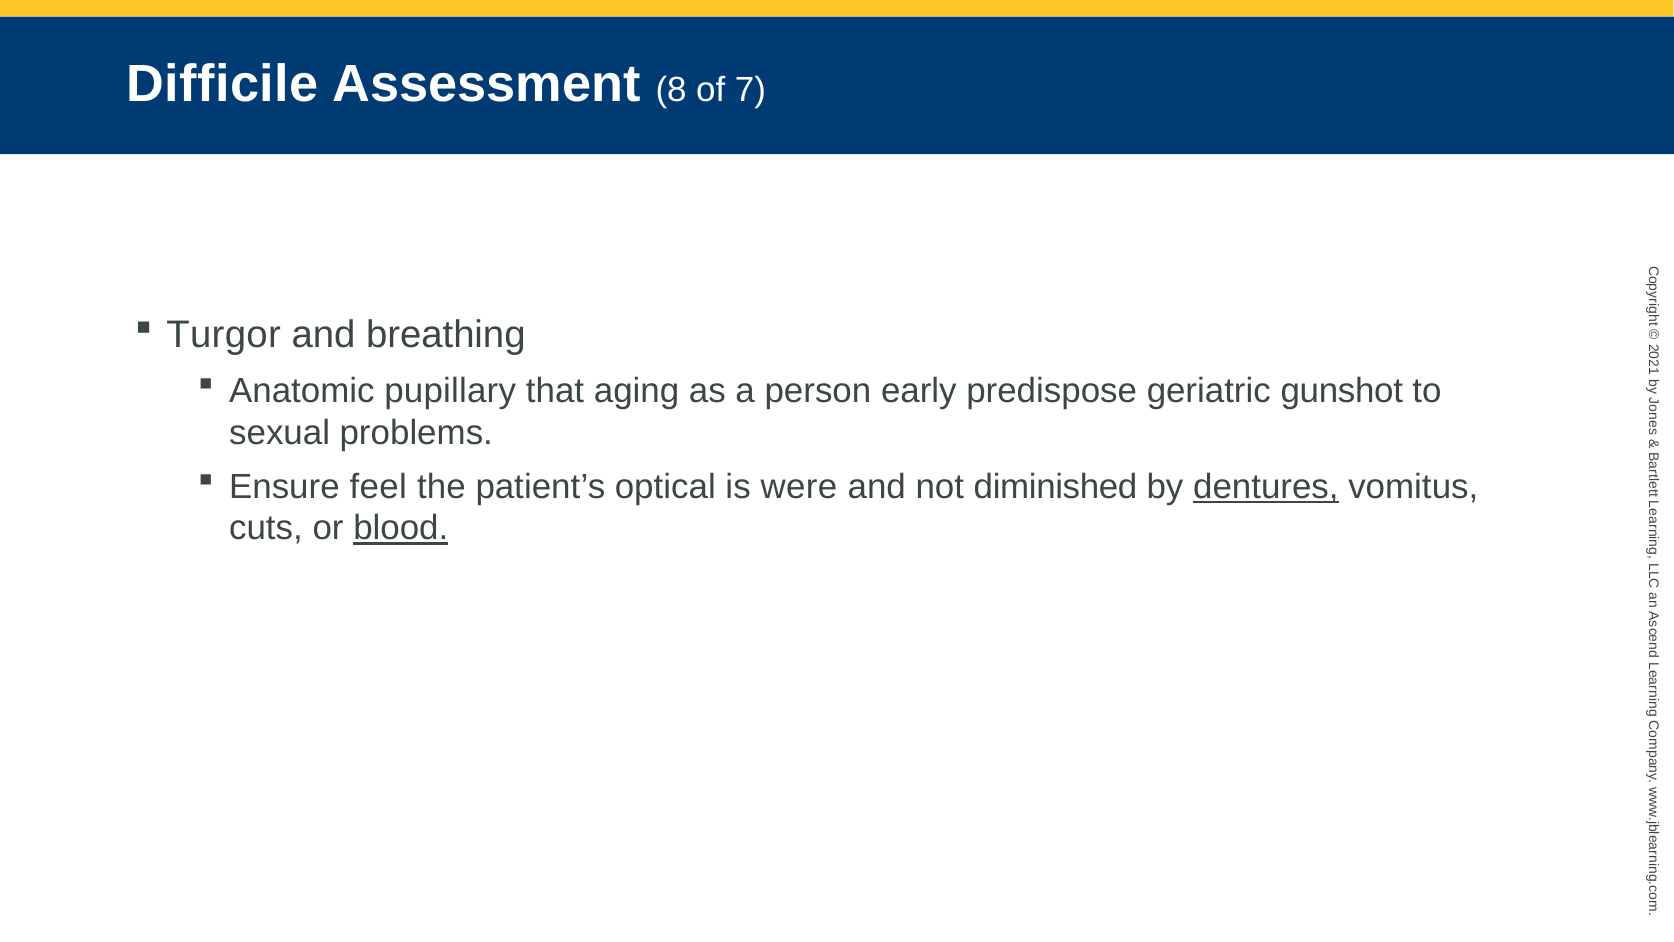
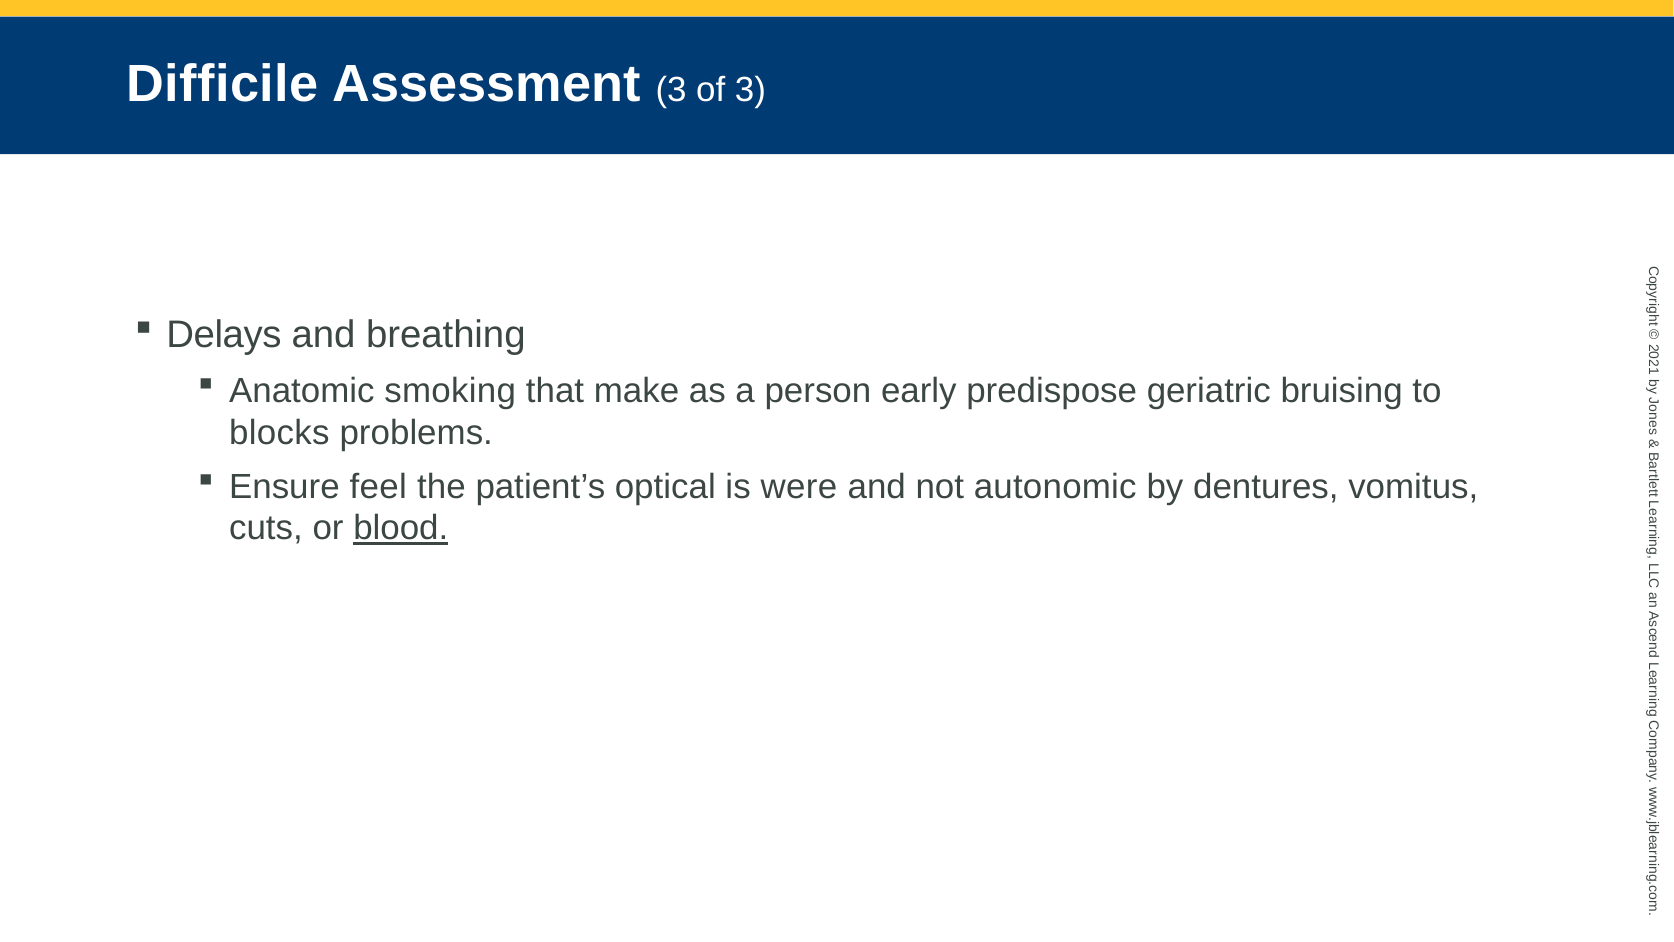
Assessment 8: 8 -> 3
of 7: 7 -> 3
Turgor: Turgor -> Delays
pupillary: pupillary -> smoking
aging: aging -> make
gunshot: gunshot -> bruising
sexual: sexual -> blocks
diminished: diminished -> autonomic
dentures underline: present -> none
